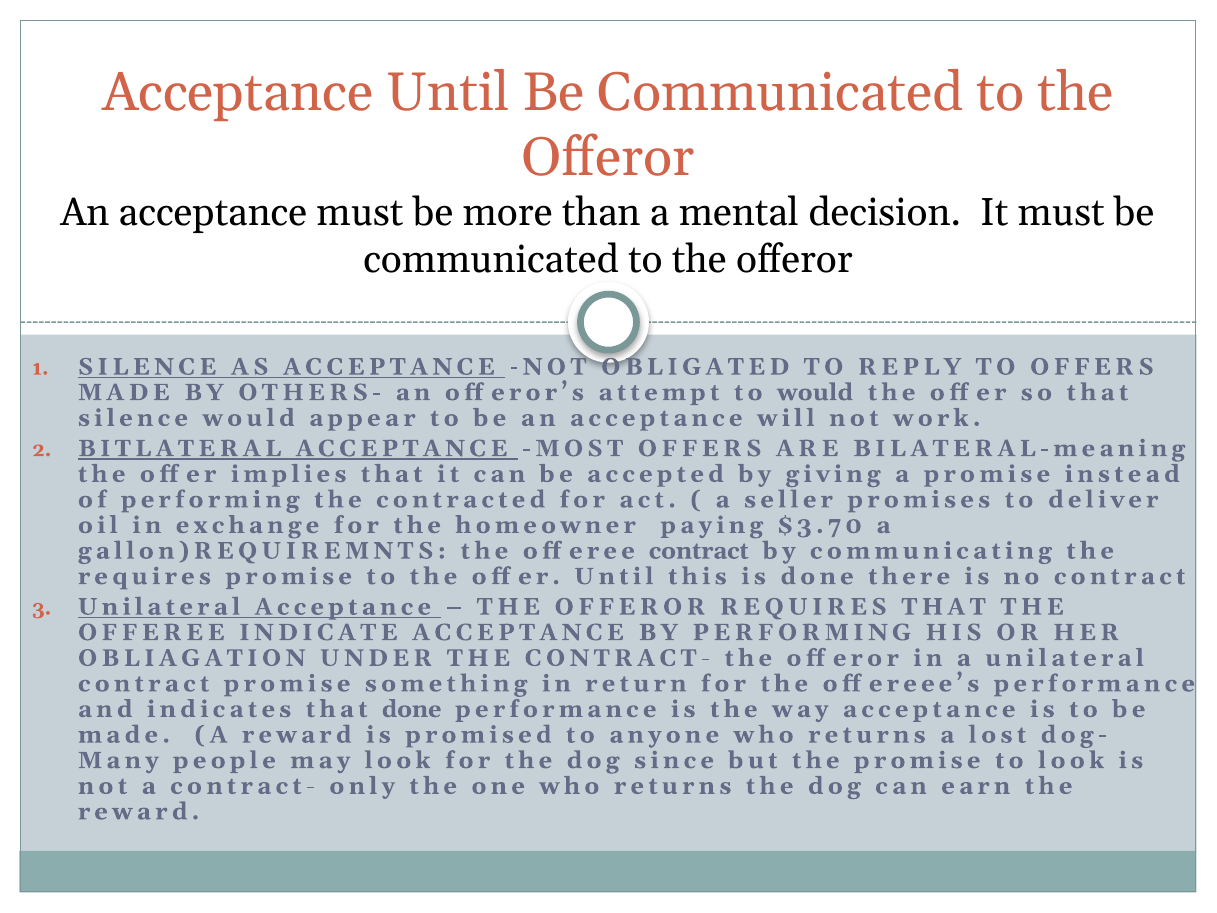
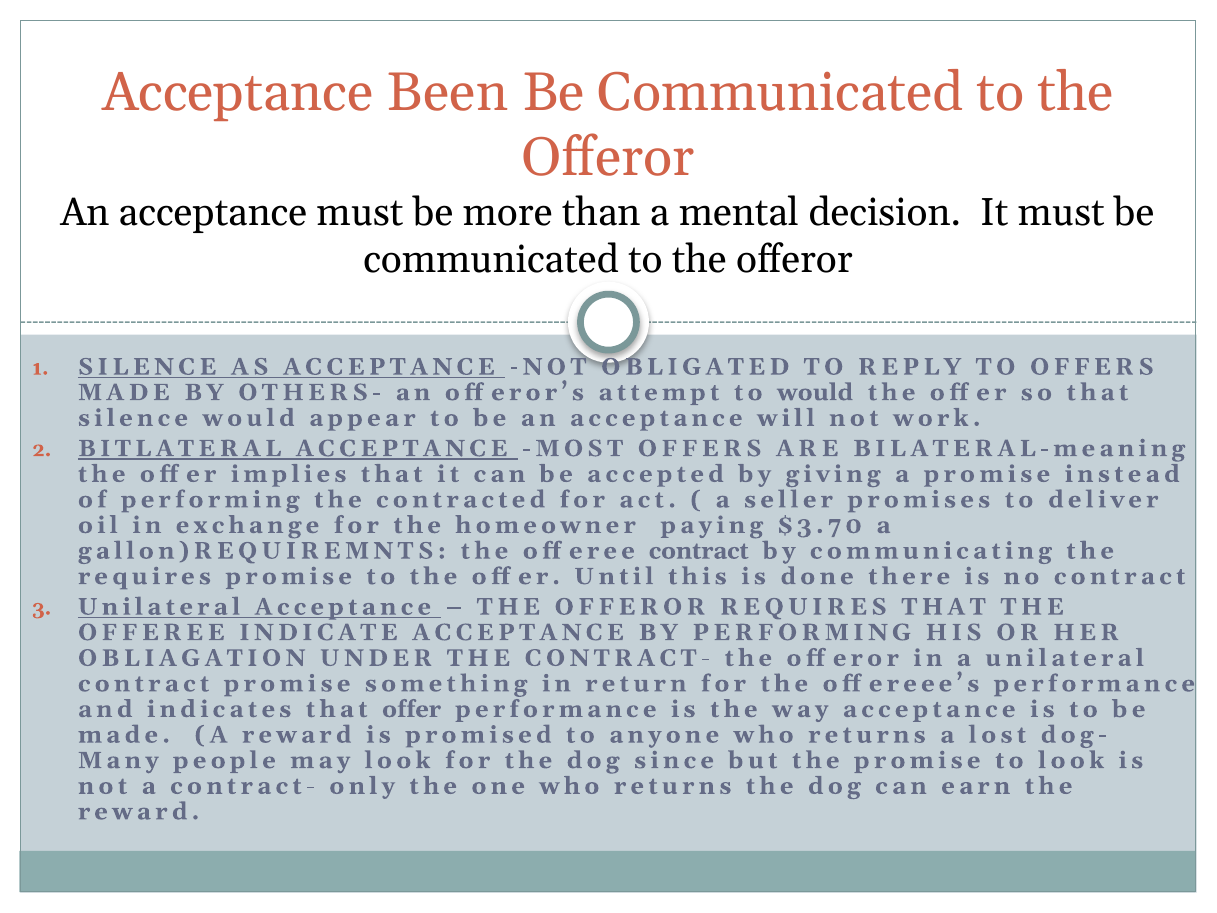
Acceptance Until: Until -> Been
that done: done -> offer
